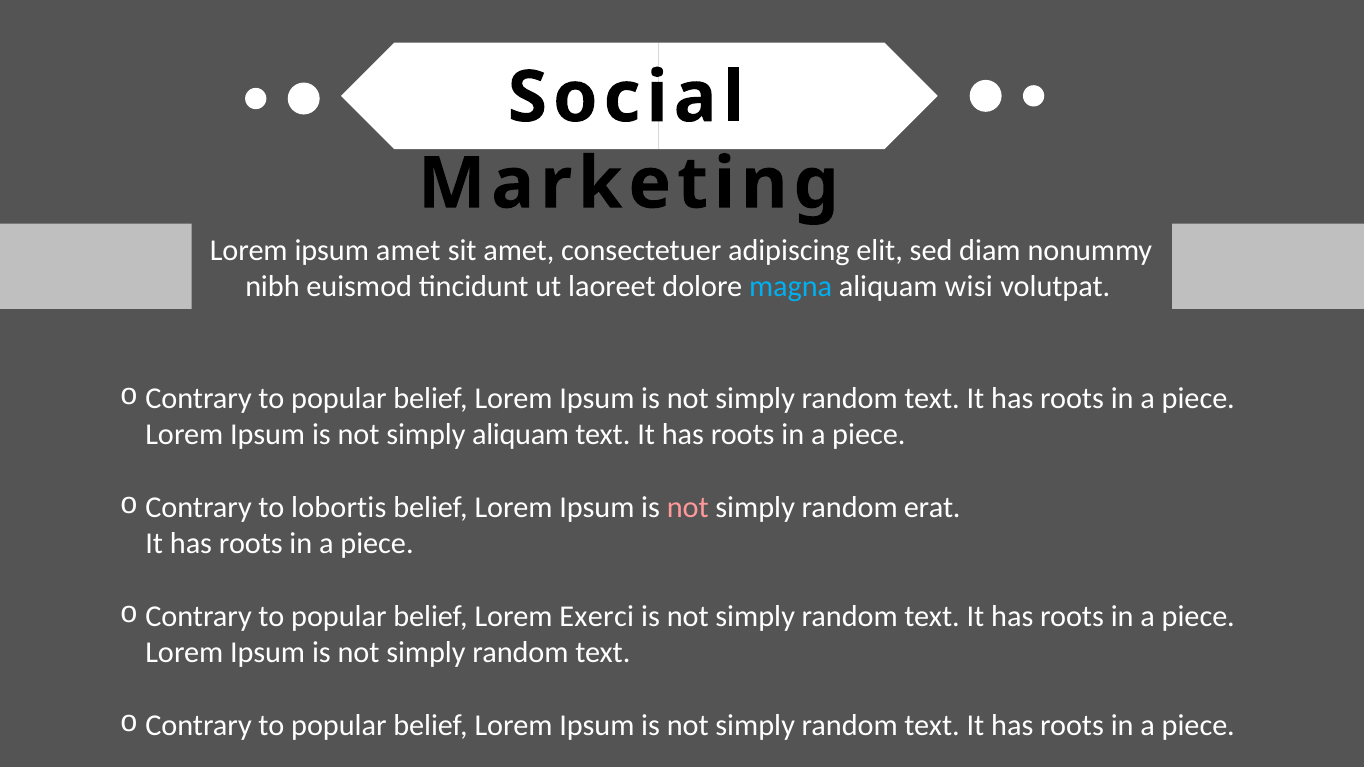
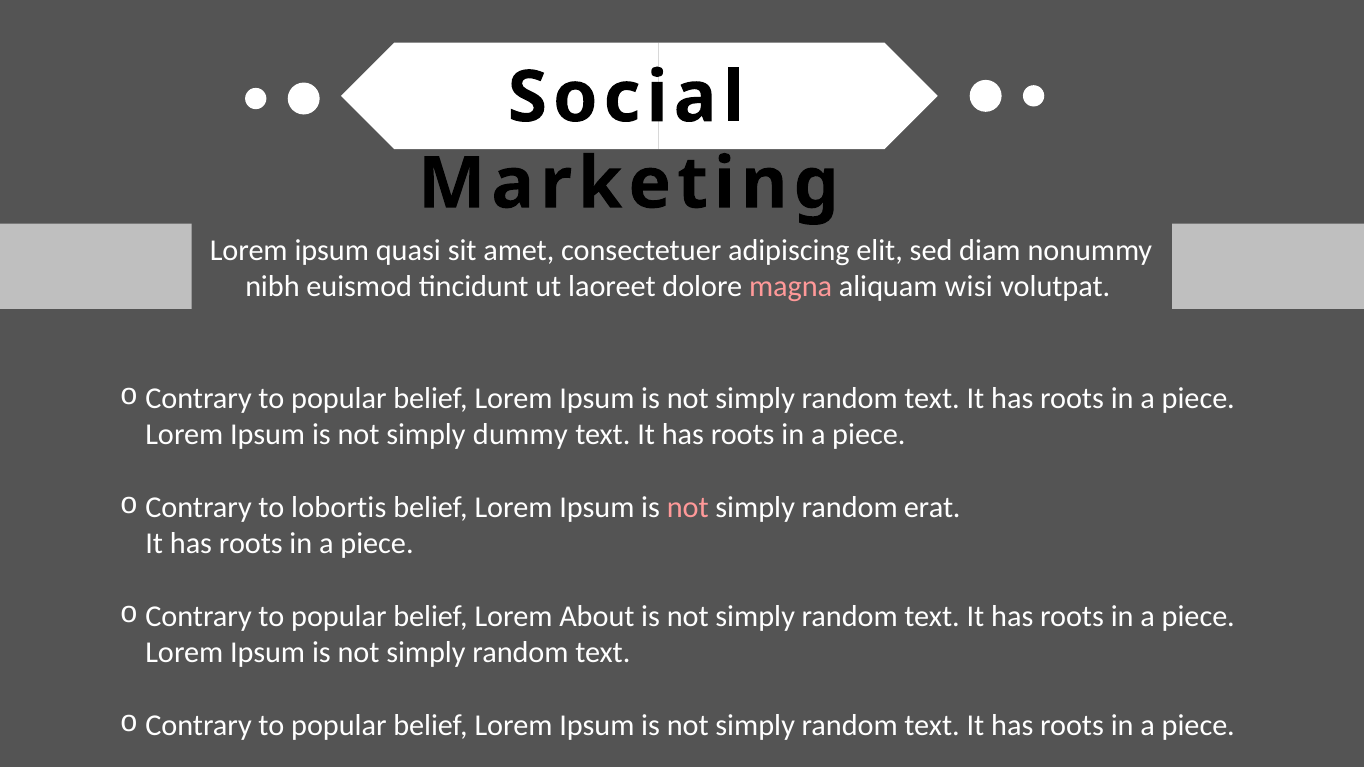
ipsum amet: amet -> quasi
magna colour: light blue -> pink
simply aliquam: aliquam -> dummy
Exerci: Exerci -> About
